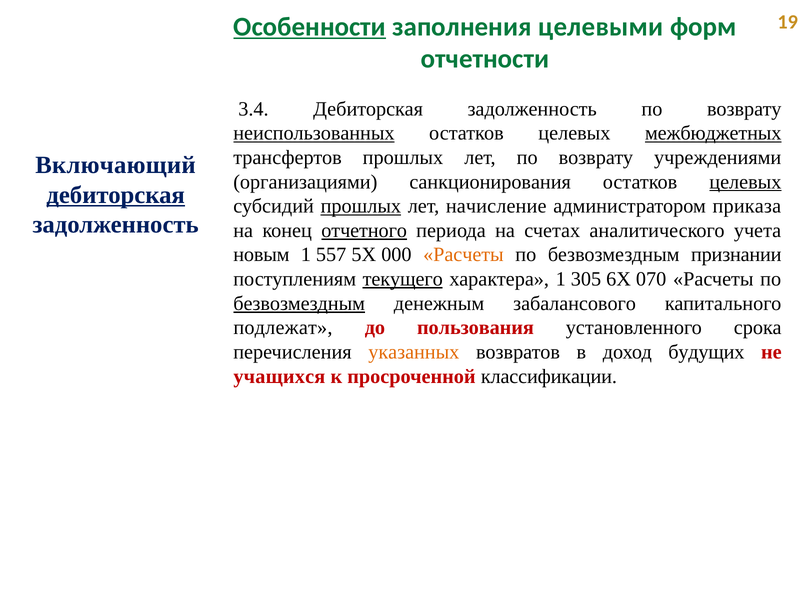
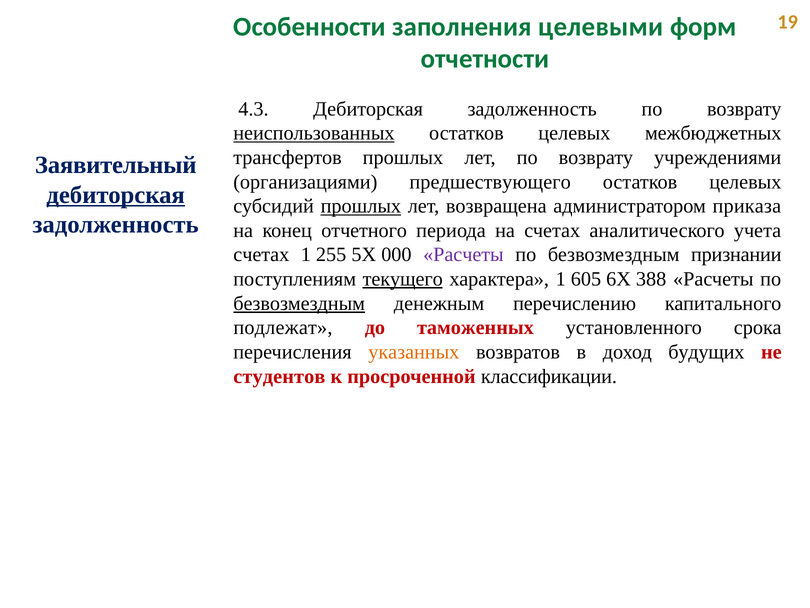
Особенности underline: present -> none
3.4: 3.4 -> 4.3
межбюджетных underline: present -> none
Включающий: Включающий -> Заявительный
санкционирования: санкционирования -> предшествующего
целевых at (745, 182) underline: present -> none
начисление: начисление -> возвращена
отчетного underline: present -> none
новым at (261, 255): новым -> счетах
557: 557 -> 255
Расчеты at (463, 255) colour: orange -> purple
305: 305 -> 605
070: 070 -> 388
забалансового: забалансового -> перечислению
пользования: пользования -> таможенных
учащихся: учащихся -> студентов
